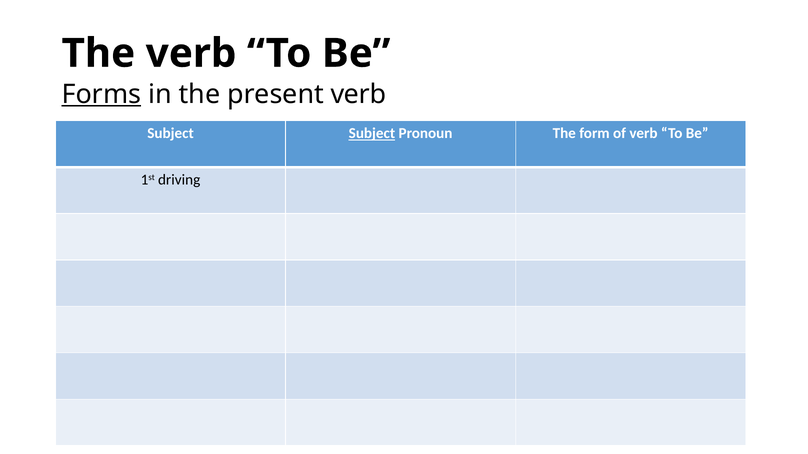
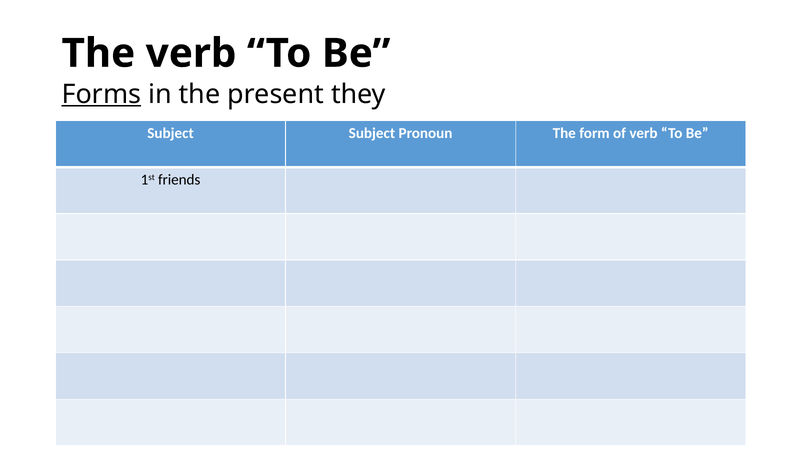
present verb: verb -> they
Subject at (372, 133) underline: present -> none
driving: driving -> friends
